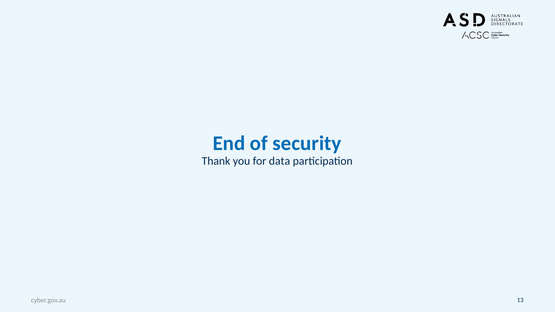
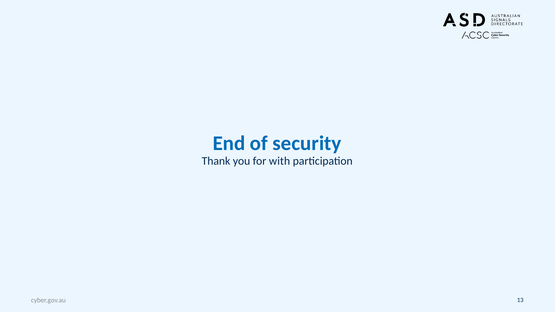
data: data -> with
